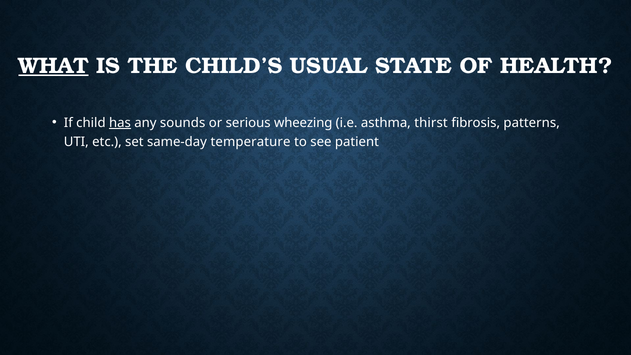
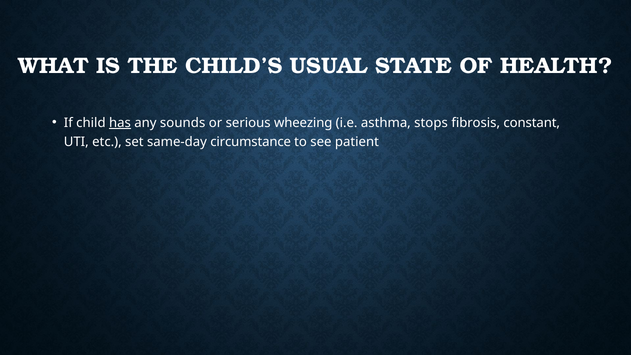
WHAT underline: present -> none
thirst: thirst -> stops
patterns: patterns -> constant
temperature: temperature -> circumstance
